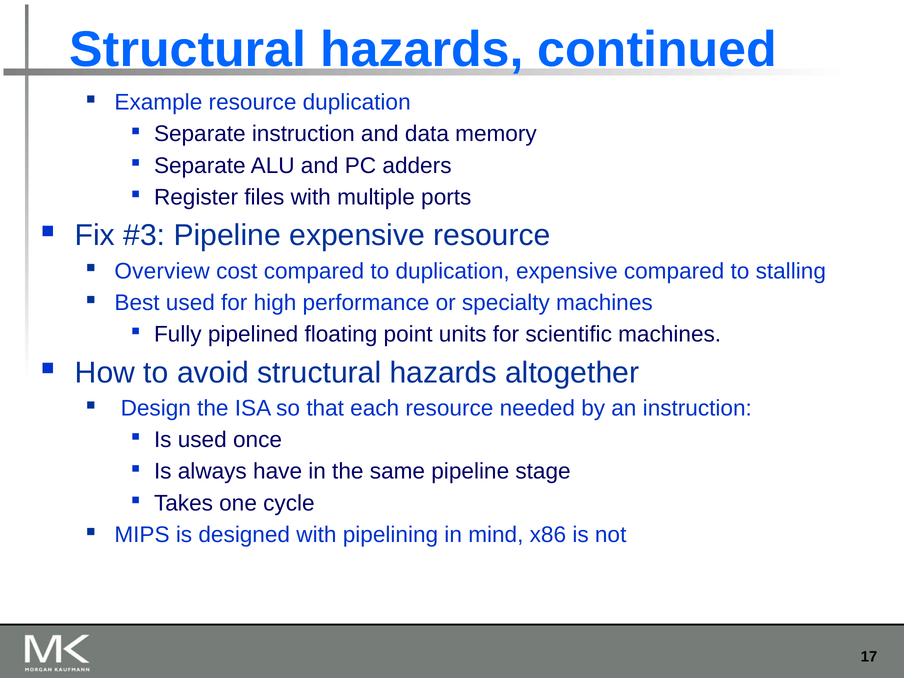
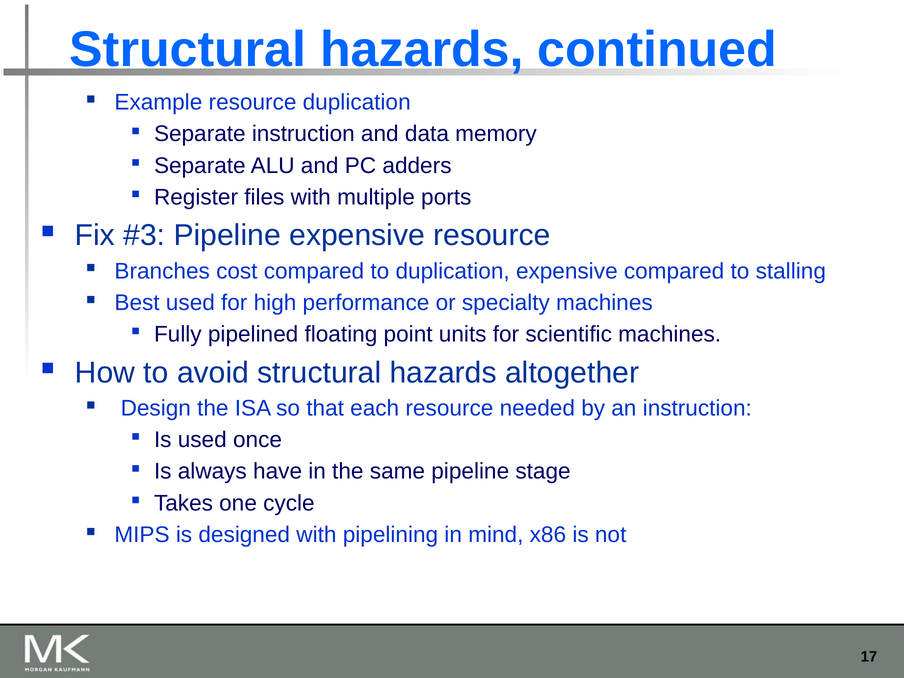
Overview: Overview -> Branches
